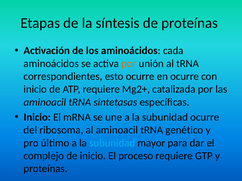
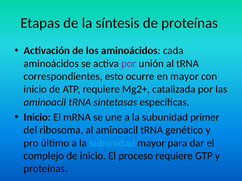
por at (129, 64) colour: orange -> purple
en ocurre: ocurre -> mayor
subunidad ocurre: ocurre -> primer
